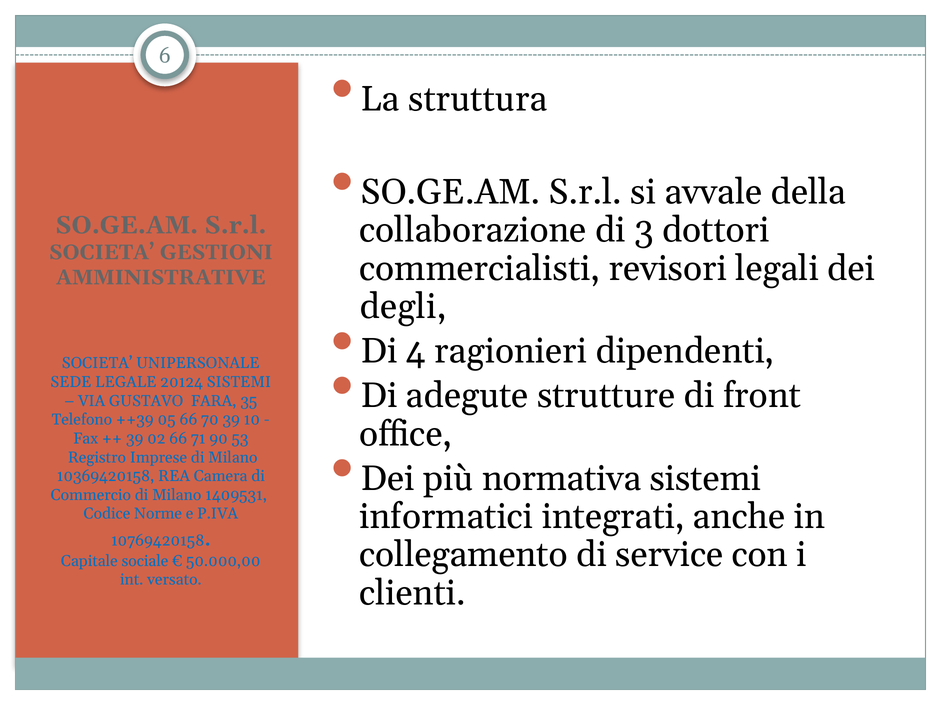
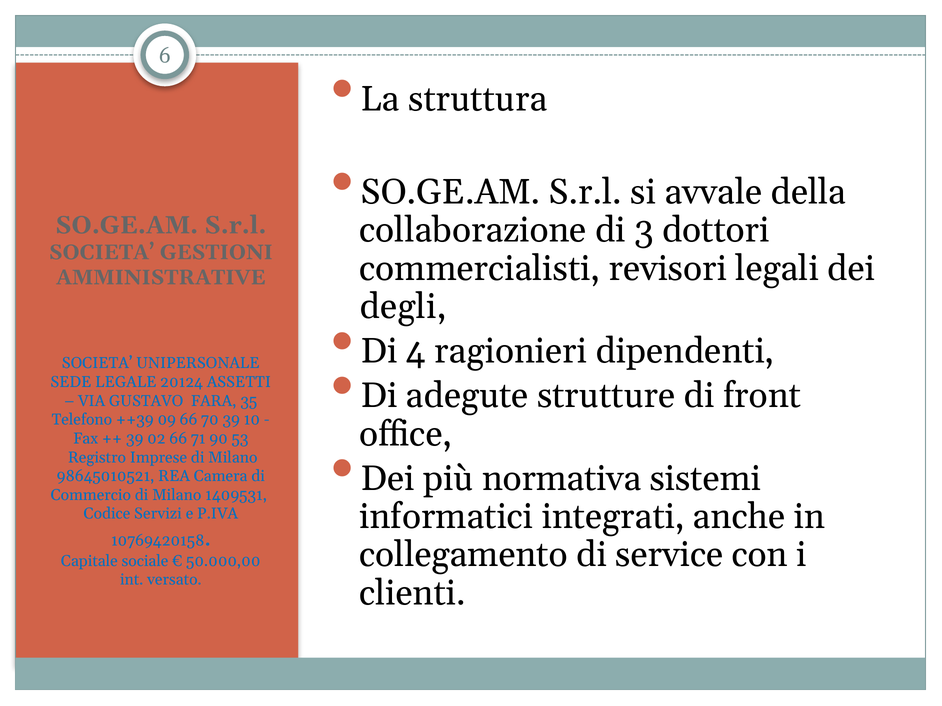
20124 SISTEMI: SISTEMI -> ASSETTI
05: 05 -> 09
10369420158: 10369420158 -> 98645010521
Norme: Norme -> Servizi
